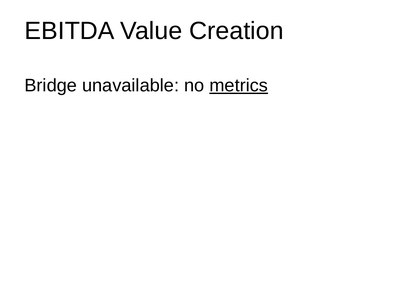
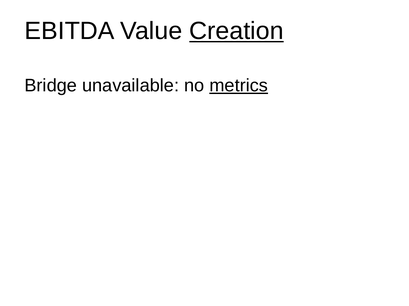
Creation underline: none -> present
